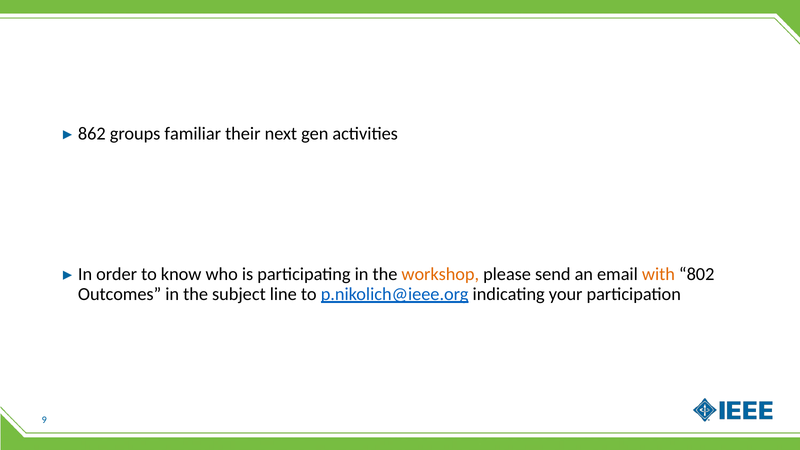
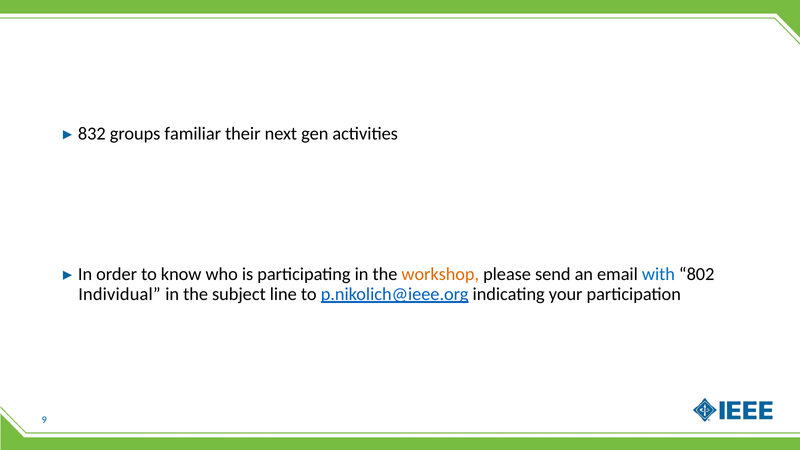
862: 862 -> 832
with colour: orange -> blue
Outcomes: Outcomes -> Individual
